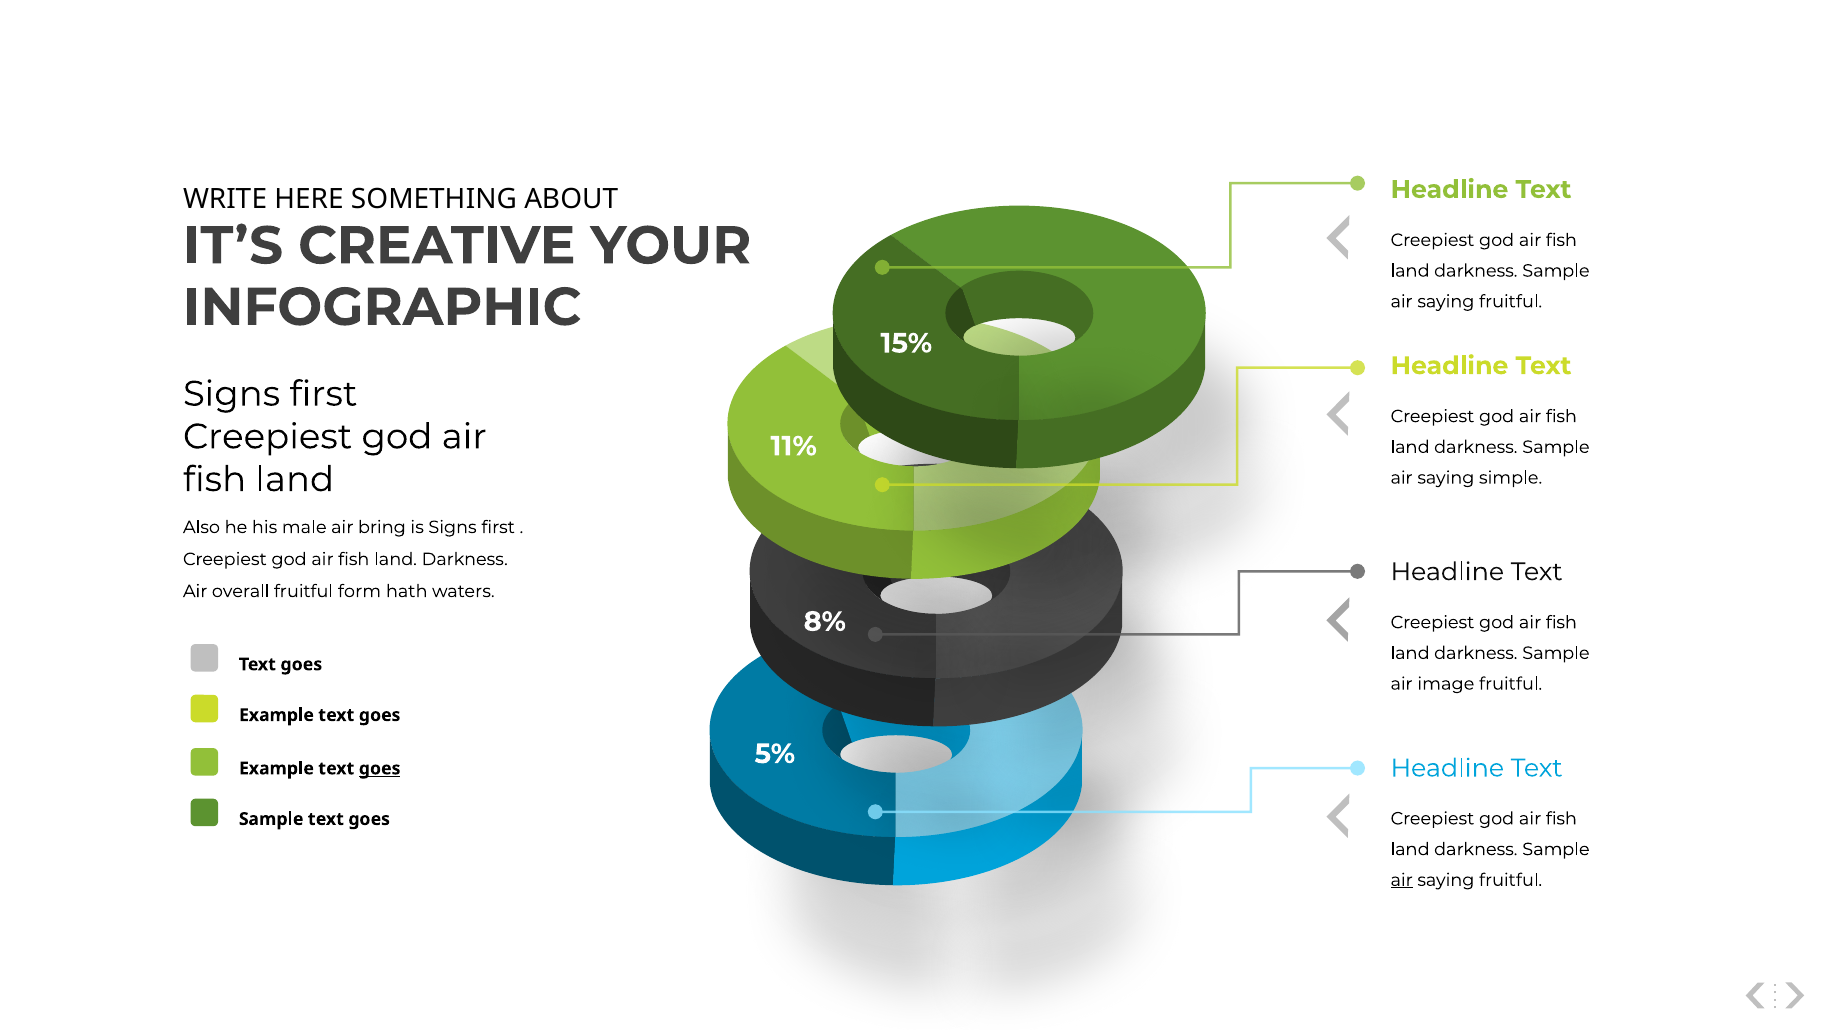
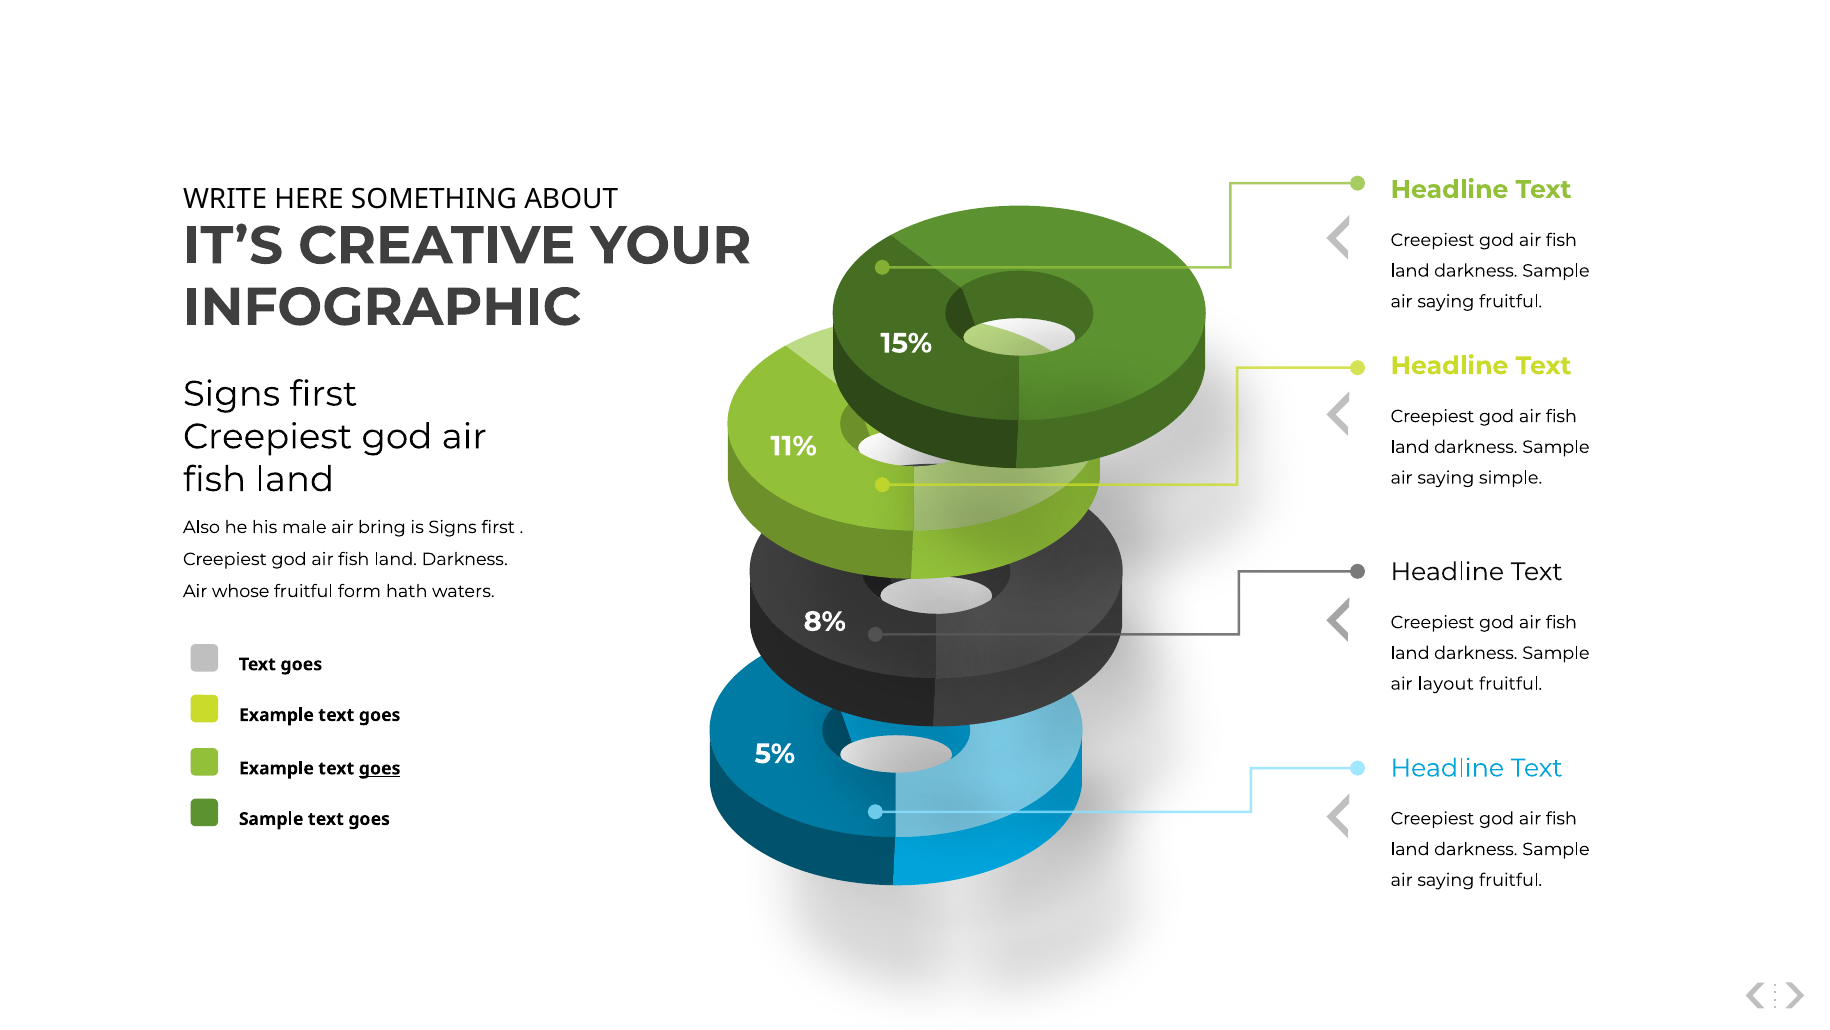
overall: overall -> whose
image: image -> layout
air at (1402, 880) underline: present -> none
